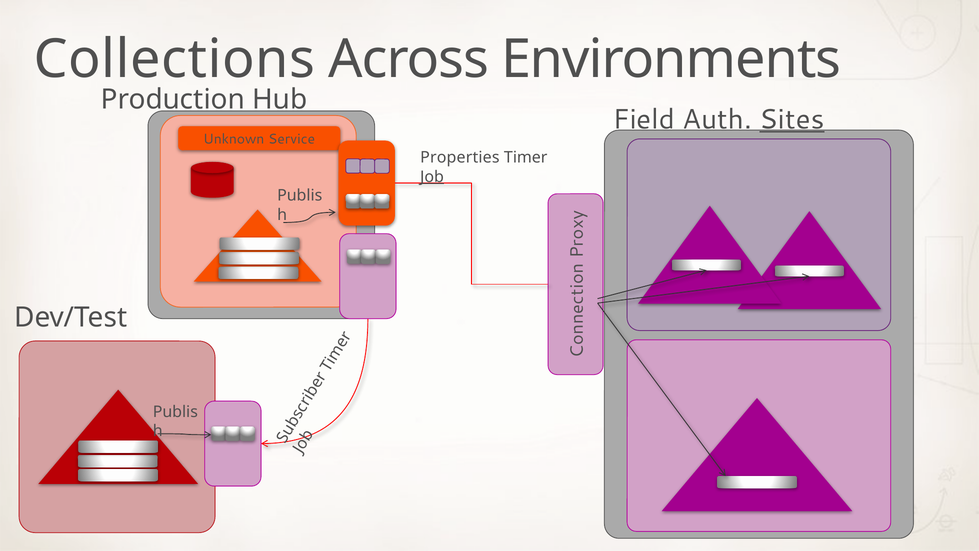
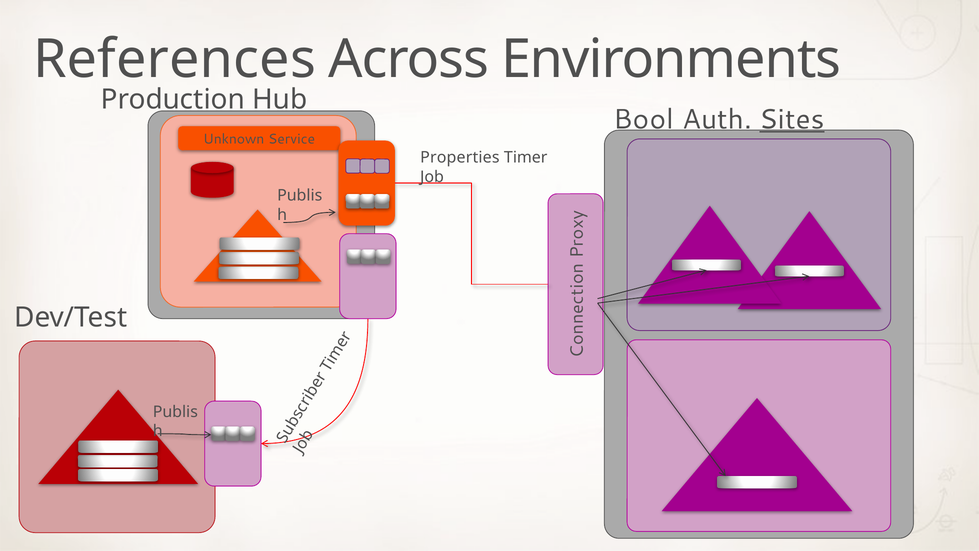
Collections: Collections -> References
Field: Field -> Bool
Job underline: present -> none
